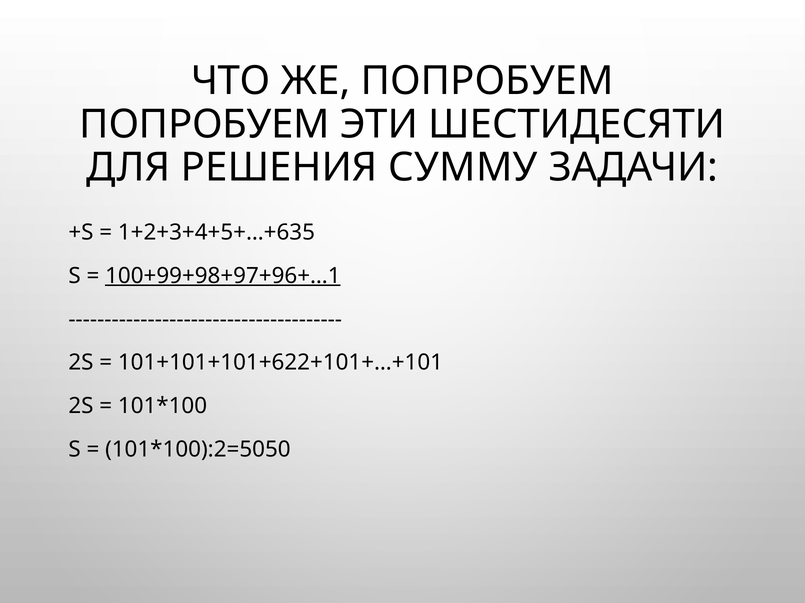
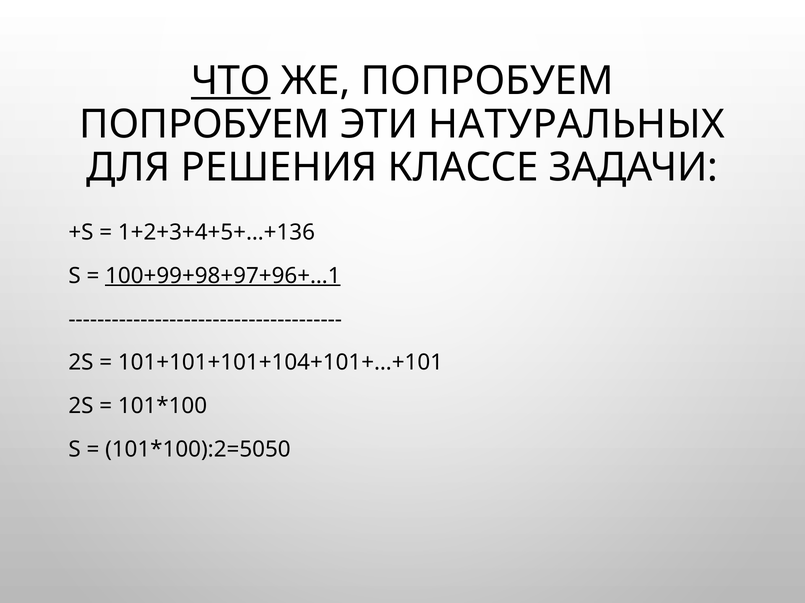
ЧТО underline: none -> present
ШЕСТИДЕСЯТИ: ШЕСТИДЕСЯТИ -> НАТУРАЛЬНЫХ
СУММУ: СУММУ -> КЛАССЕ
1+2+3+4+5+…+635: 1+2+3+4+5+…+635 -> 1+2+3+4+5+…+136
101+101+101+622+101+…+101: 101+101+101+622+101+…+101 -> 101+101+101+104+101+…+101
